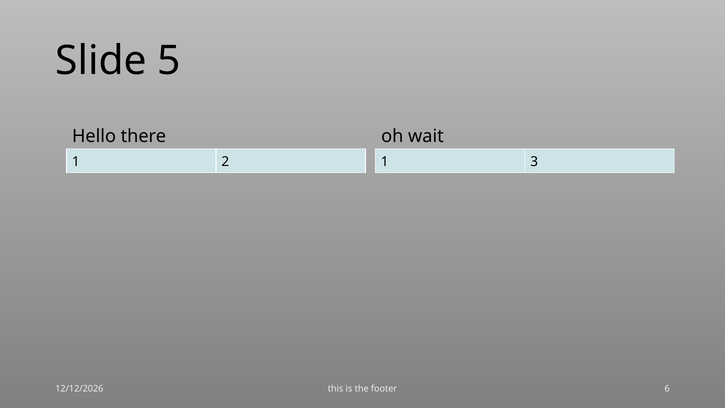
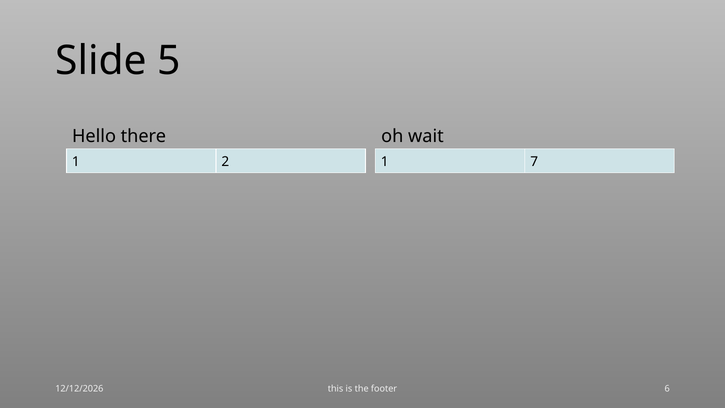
3: 3 -> 7
